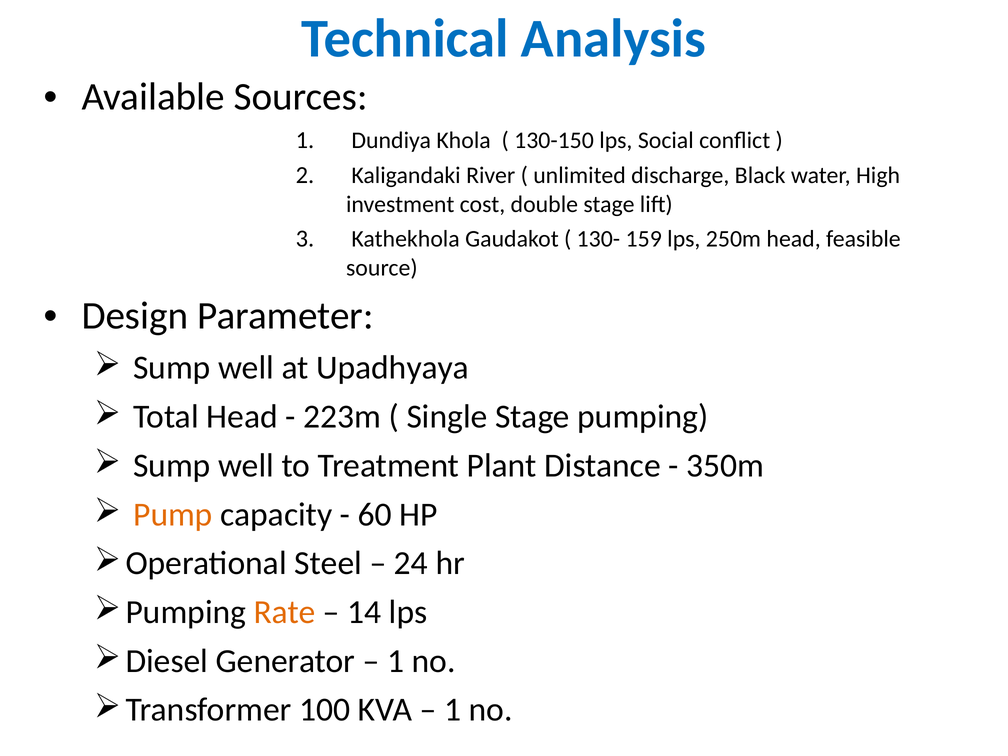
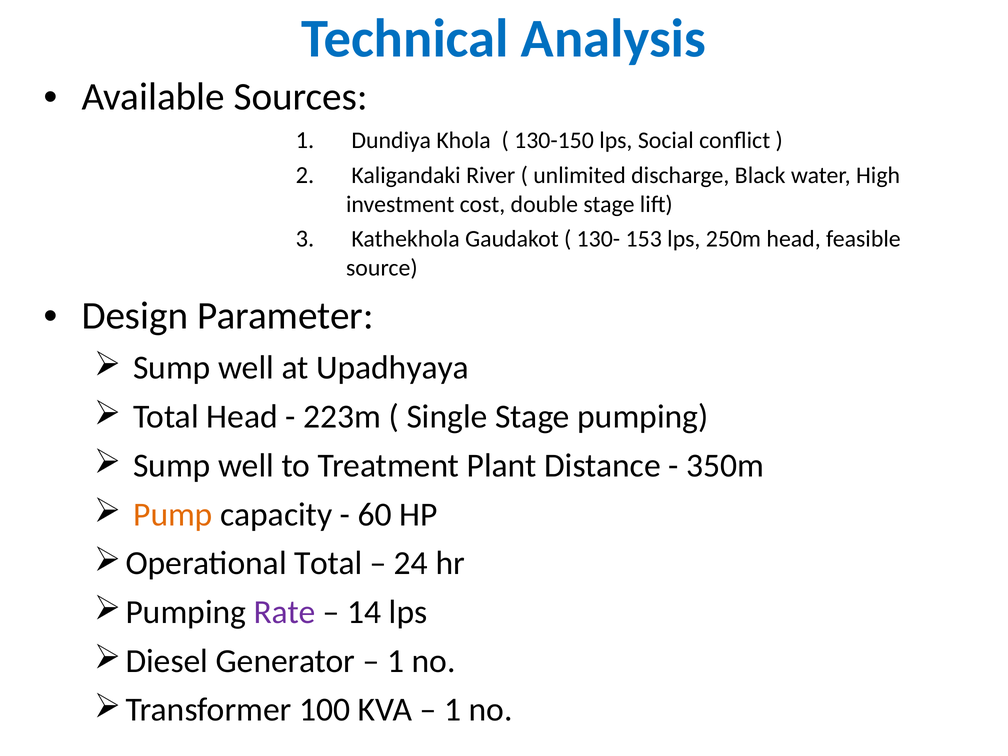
159: 159 -> 153
Steel at (328, 563): Steel -> Total
Rate colour: orange -> purple
